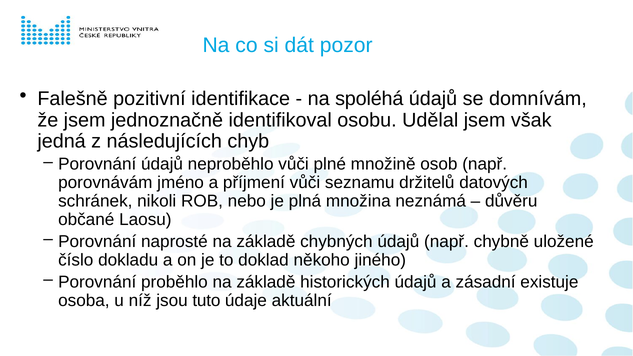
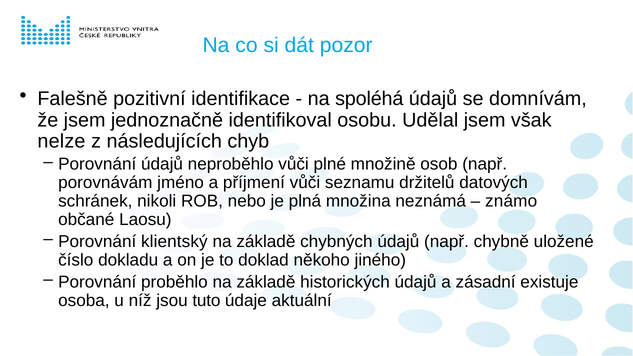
jedná: jedná -> nelze
důvěru: důvěru -> známo
naprosté: naprosté -> klientský
